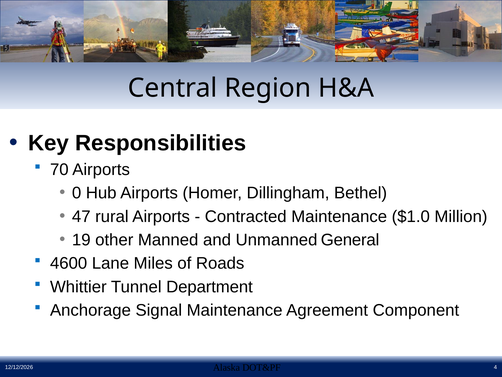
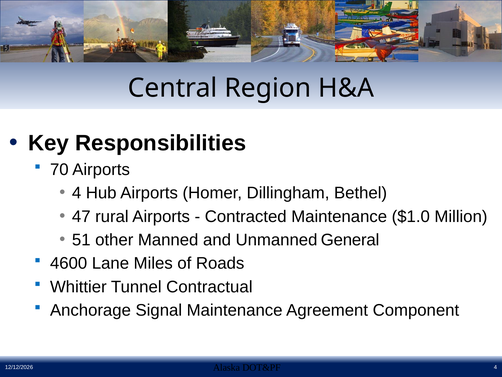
0 at (77, 193): 0 -> 4
19: 19 -> 51
Department: Department -> Contractual
